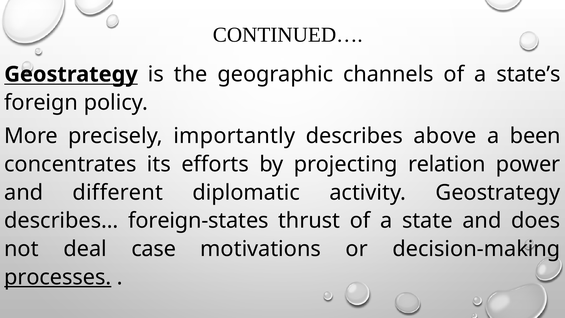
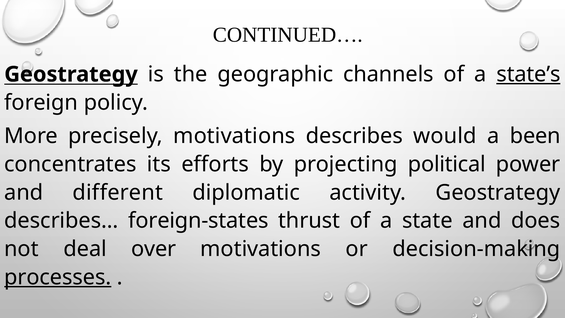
state’s underline: none -> present
precisely importantly: importantly -> motivations
above: above -> would
relation: relation -> political
case: case -> over
